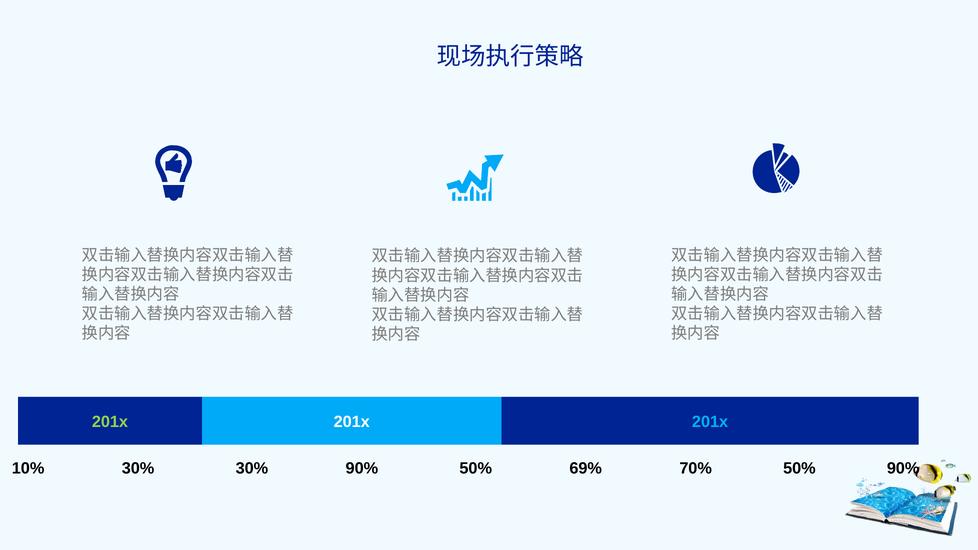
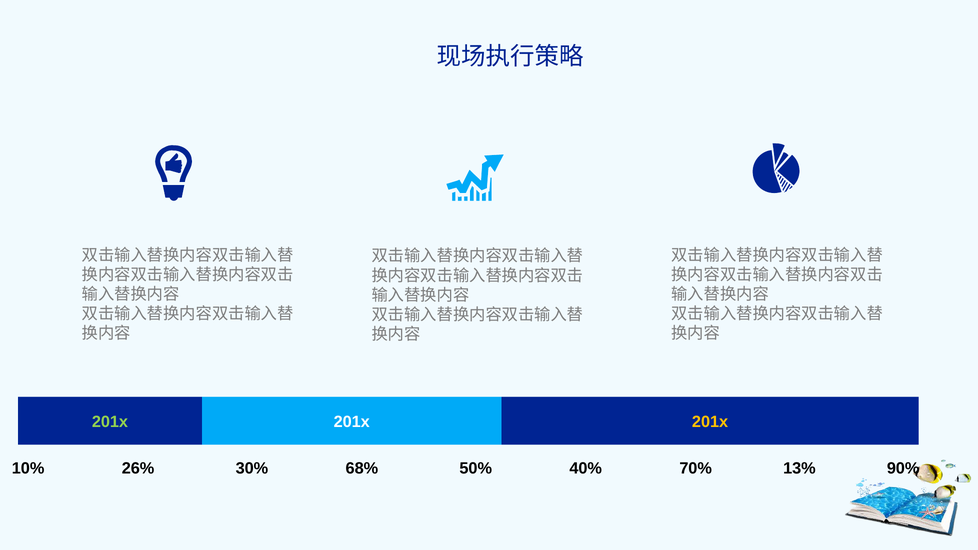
201x at (710, 422) colour: light blue -> yellow
10% 30%: 30% -> 26%
30% 90%: 90% -> 68%
69%: 69% -> 40%
70% 50%: 50% -> 13%
